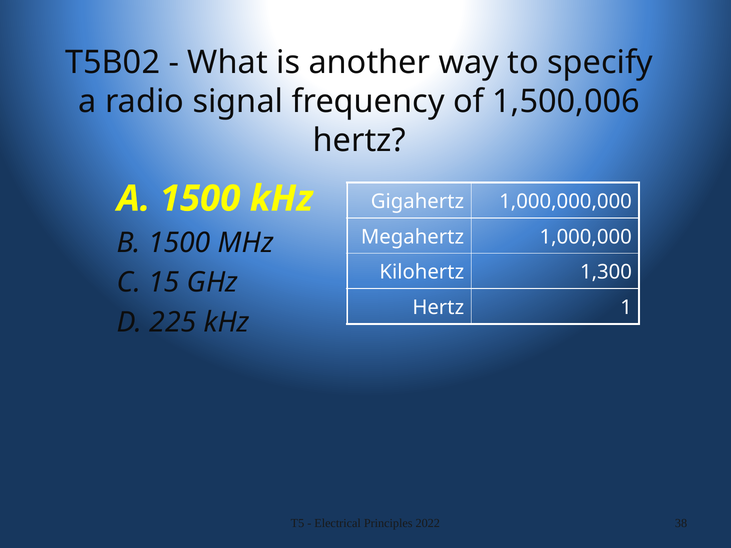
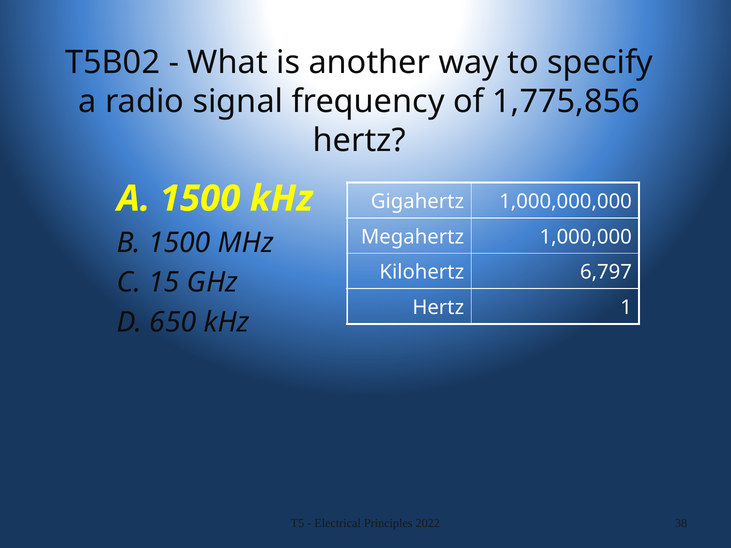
1,500,006: 1,500,006 -> 1,775,856
1,300: 1,300 -> 6,797
225: 225 -> 650
